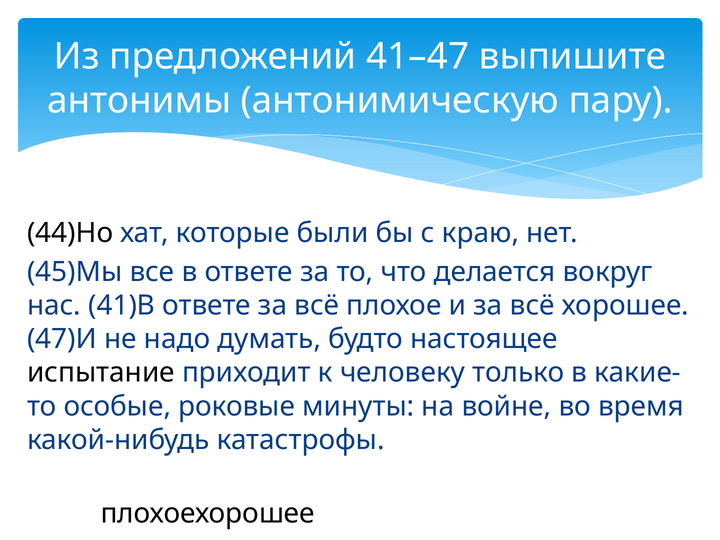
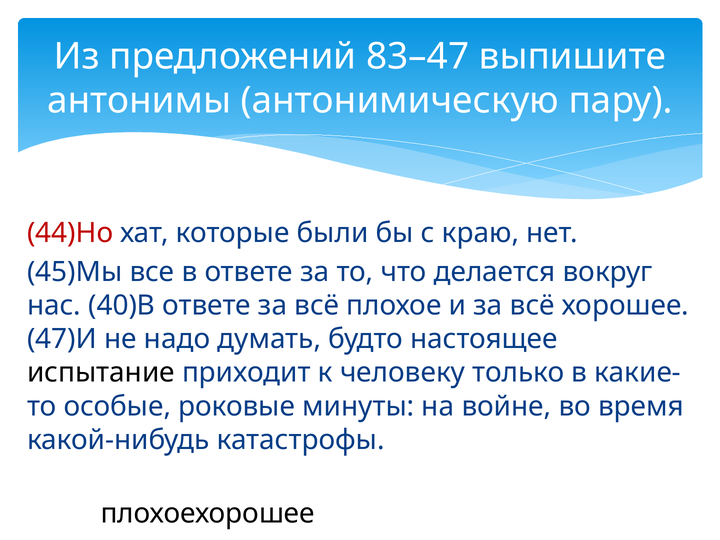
41–47: 41–47 -> 83–47
44)Но colour: black -> red
41)В: 41)В -> 40)В
